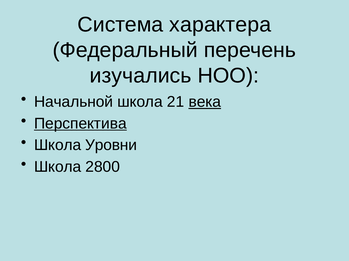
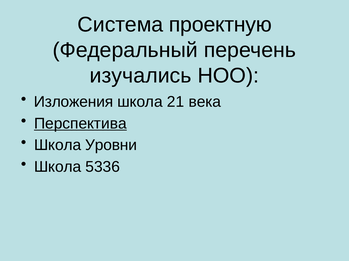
характера: характера -> проектную
Начальной: Начальной -> Изложения
века underline: present -> none
2800: 2800 -> 5336
